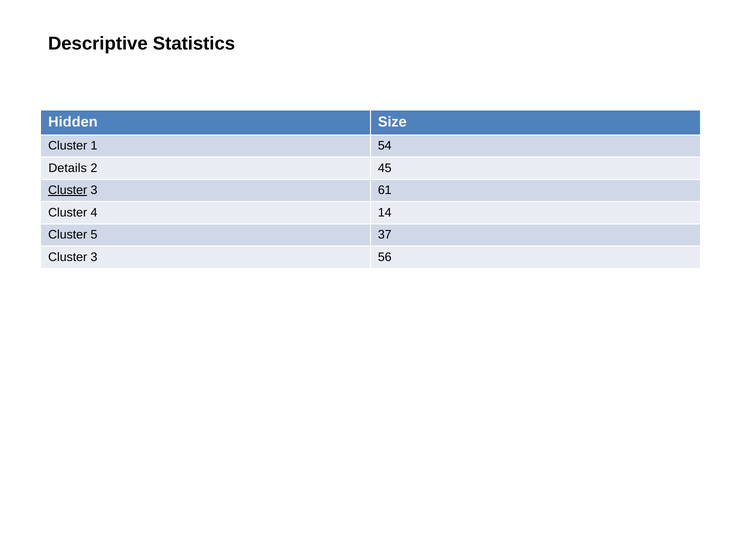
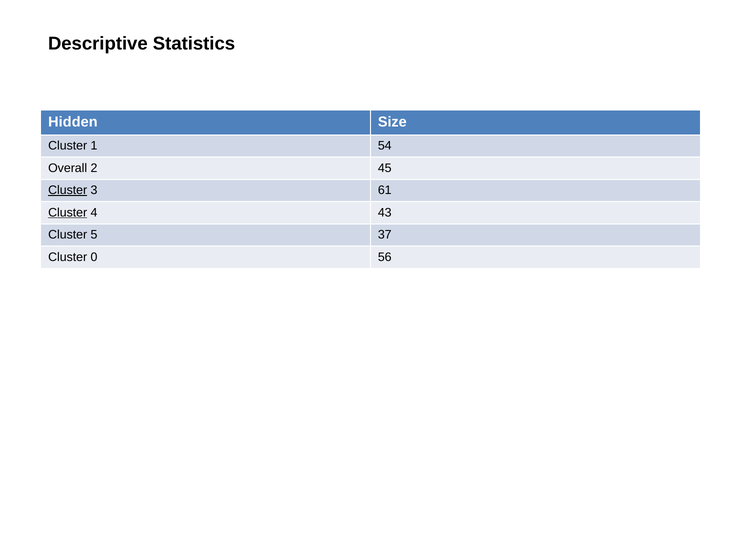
Details: Details -> Overall
Cluster at (68, 212) underline: none -> present
14: 14 -> 43
3 at (94, 257): 3 -> 0
